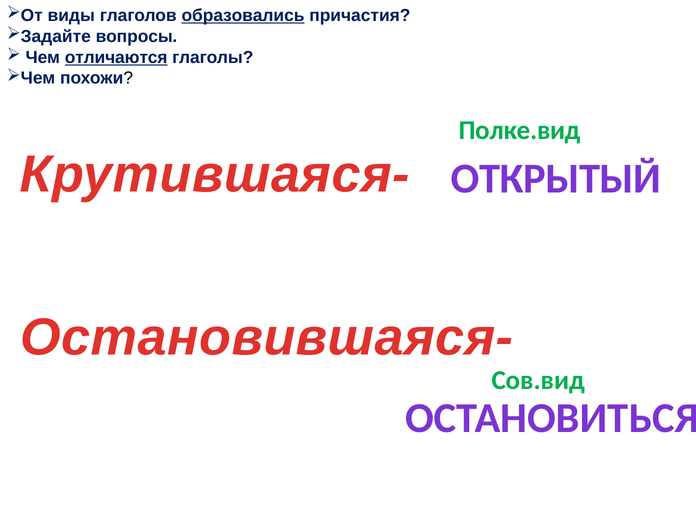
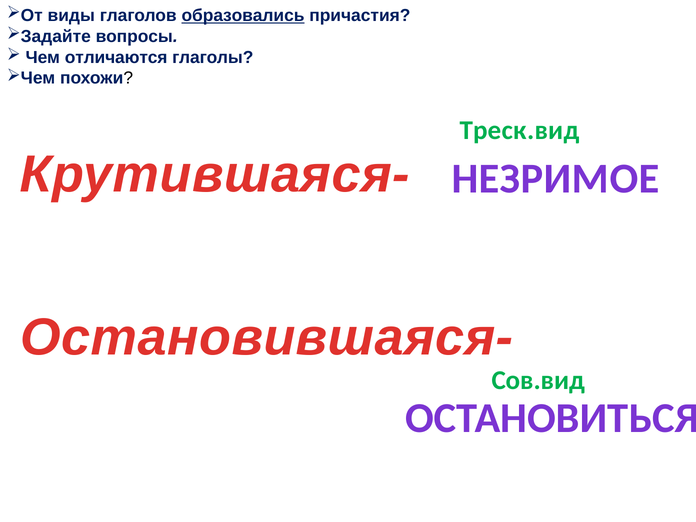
отличаются underline: present -> none
Полке.вид: Полке.вид -> Треск.вид
ОТКРЫТЫЙ: ОТКРЫТЫЙ -> НЕЗРИМОЕ
